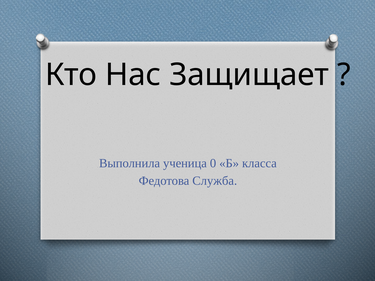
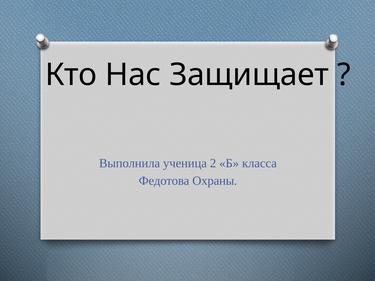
0: 0 -> 2
Служба: Служба -> Охраны
